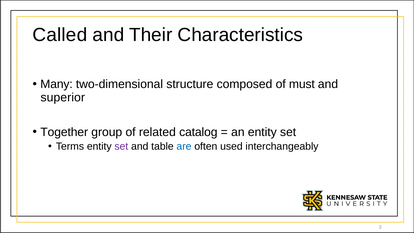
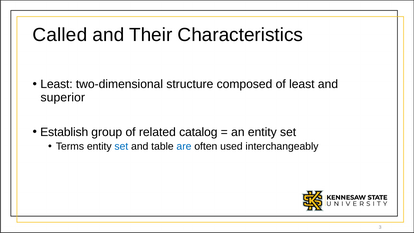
Many at (57, 84): Many -> Least
of must: must -> least
Together: Together -> Establish
set at (121, 146) colour: purple -> blue
